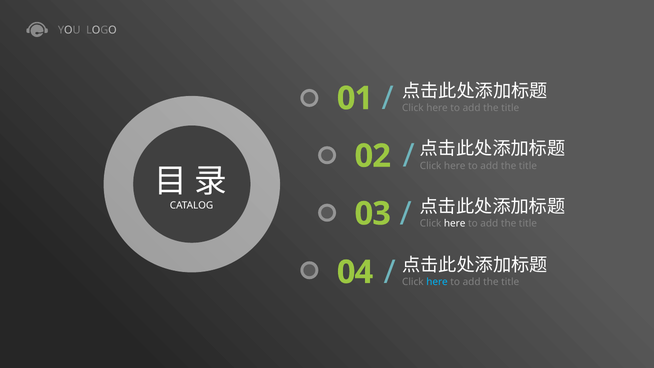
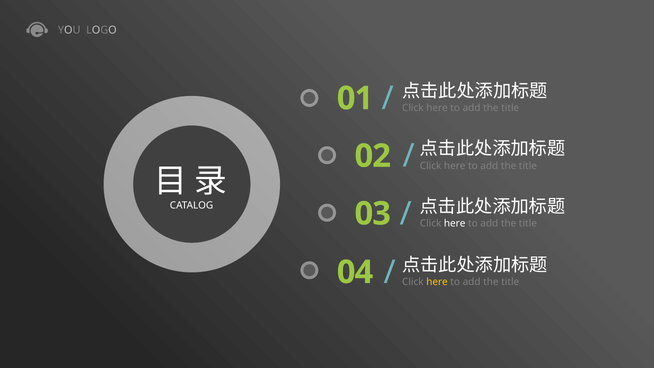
here at (437, 282) colour: light blue -> yellow
